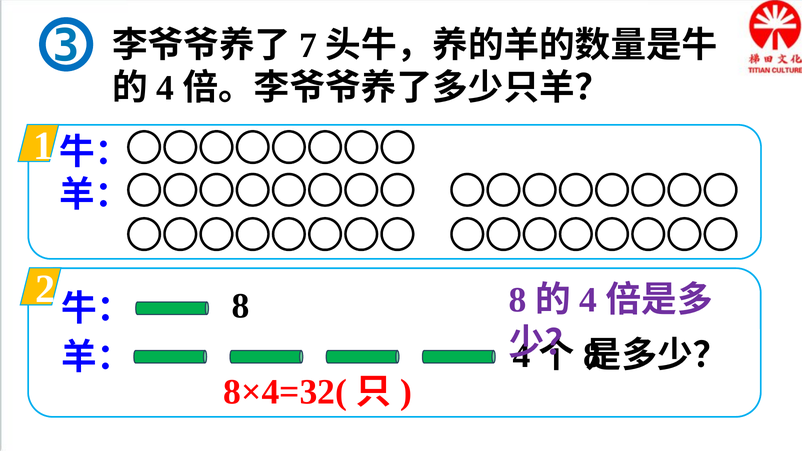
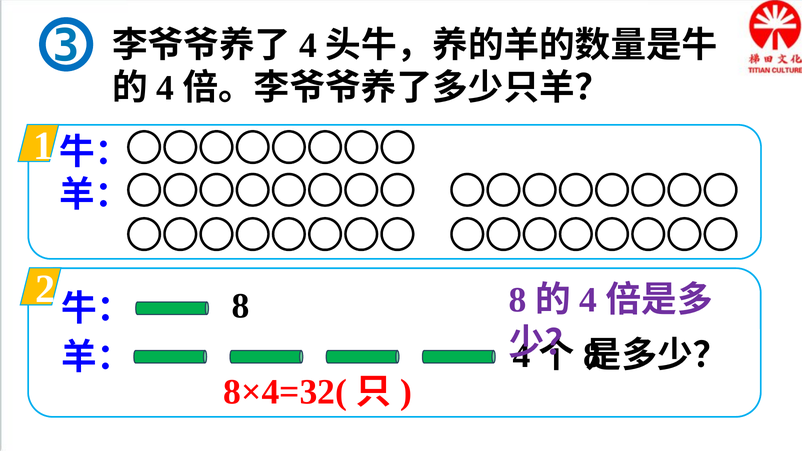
7 at (308, 45): 7 -> 4
